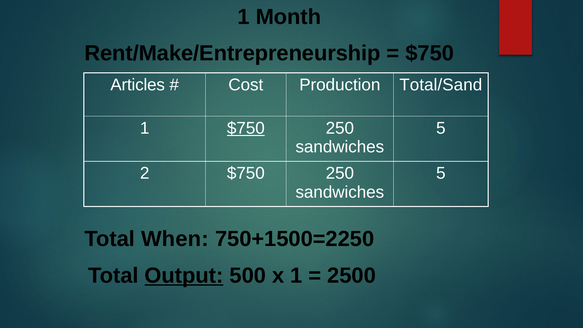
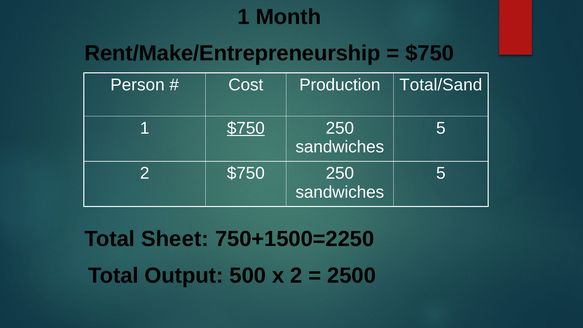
Articles: Articles -> Person
When: When -> Sheet
Output underline: present -> none
x 1: 1 -> 2
